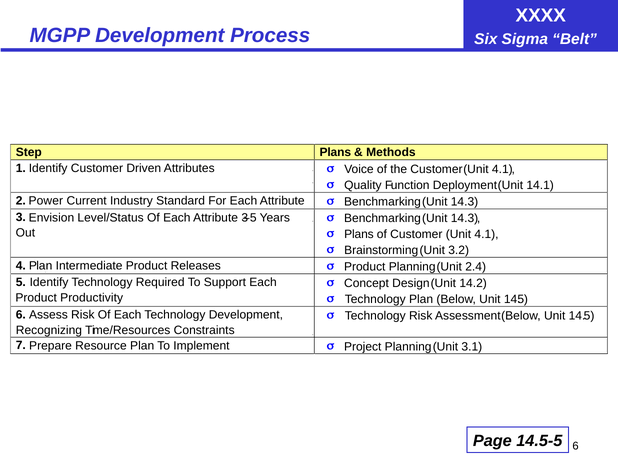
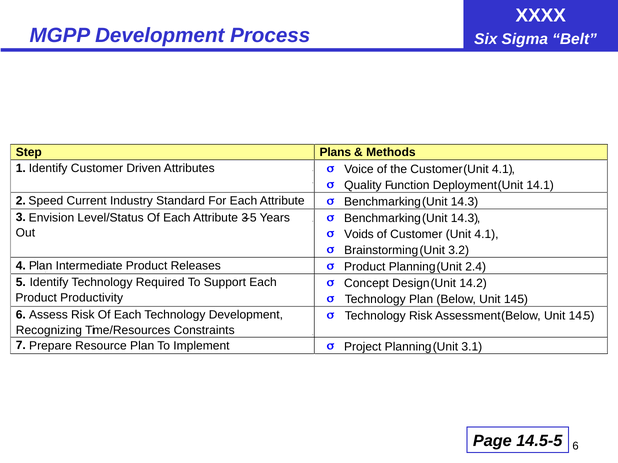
Power: Power -> Speed
Plans at (359, 235): Plans -> Voids
